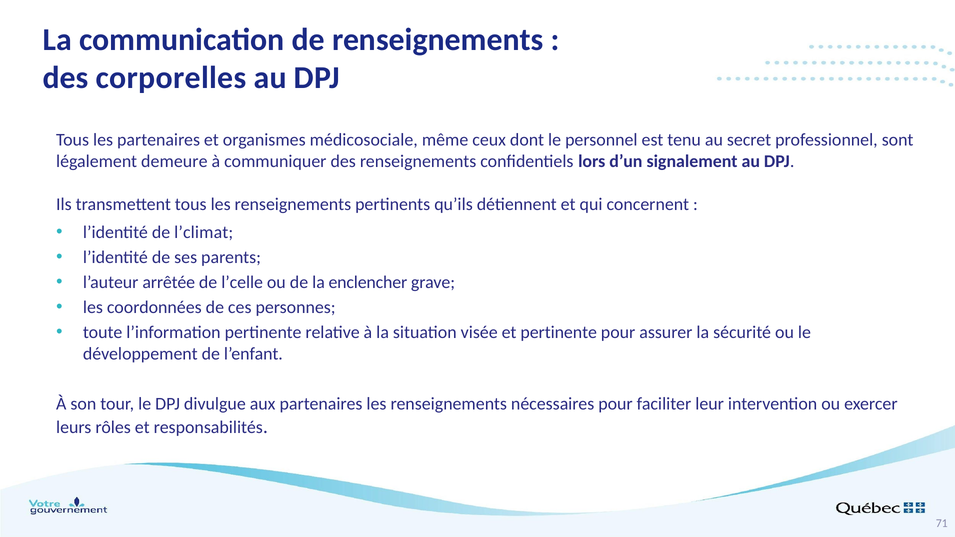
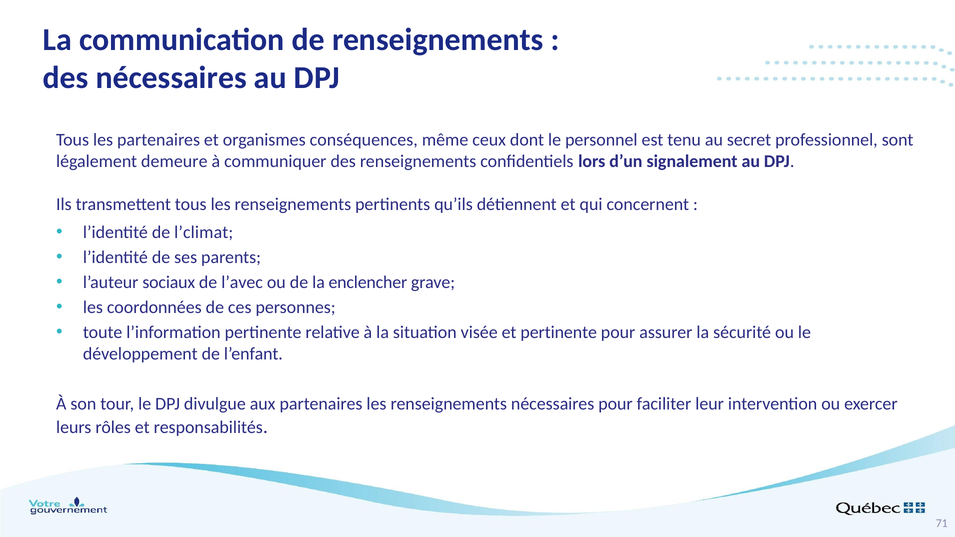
des corporelles: corporelles -> nécessaires
médicosociale: médicosociale -> conséquences
arrêtée: arrêtée -> sociaux
l’celle: l’celle -> l’avec
